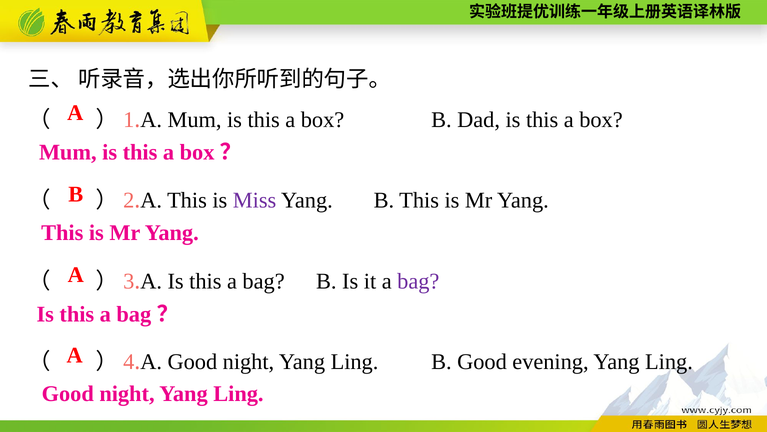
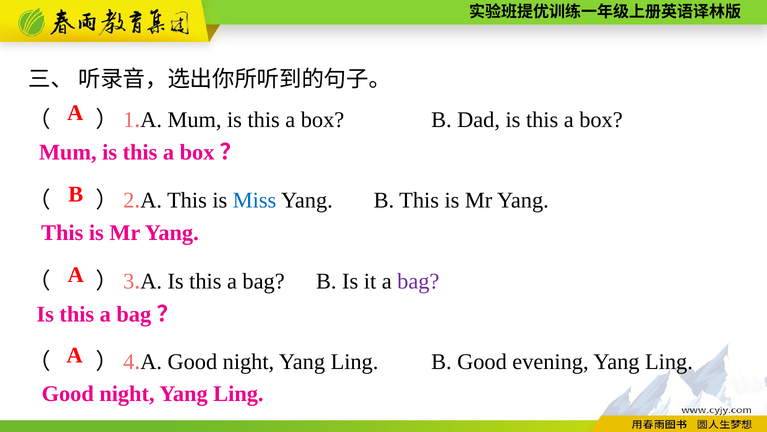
Miss colour: purple -> blue
